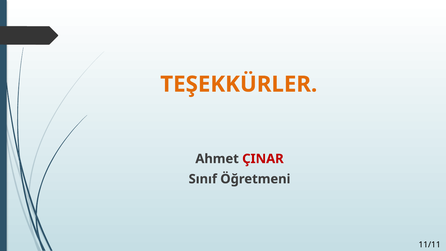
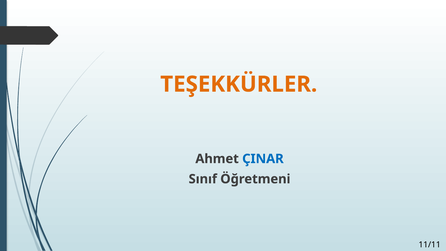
ÇINAR colour: red -> blue
